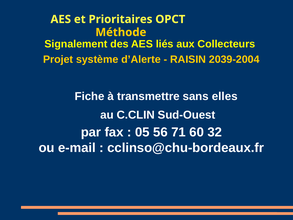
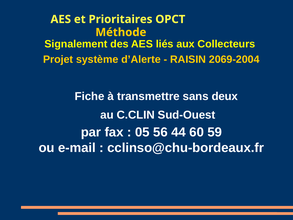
2039-2004: 2039-2004 -> 2069-2004
elles: elles -> deux
71: 71 -> 44
32: 32 -> 59
